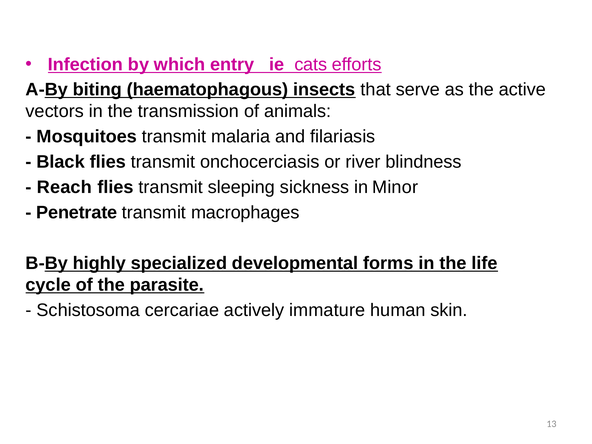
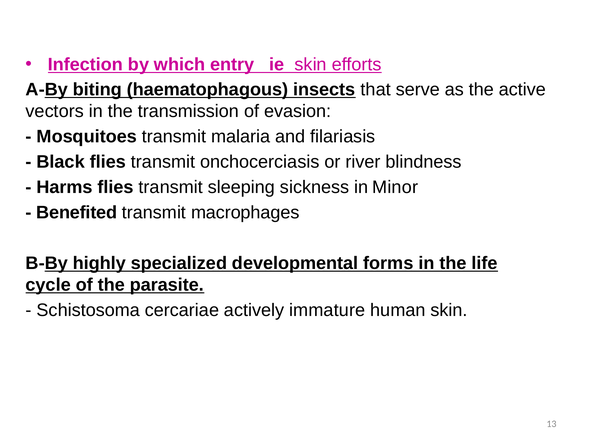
ie cats: cats -> skin
animals: animals -> evasion
Reach: Reach -> Harms
Penetrate: Penetrate -> Benefited
